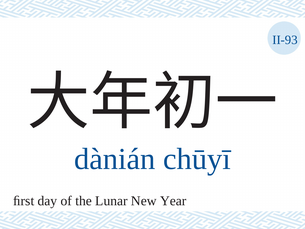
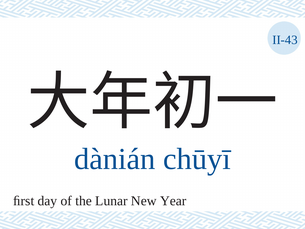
II-93: II-93 -> II-43
